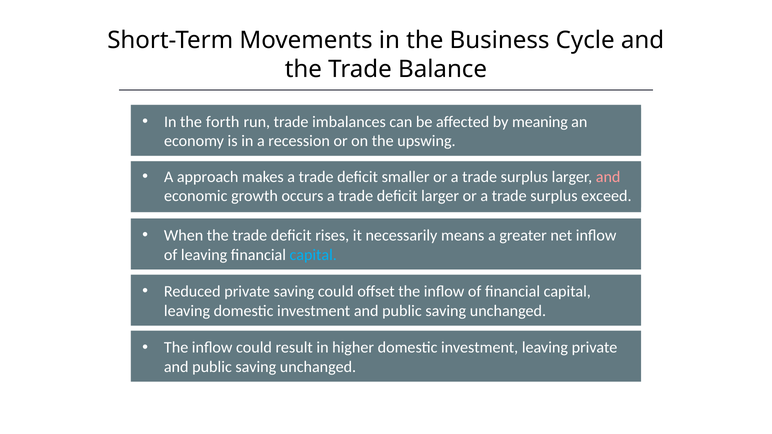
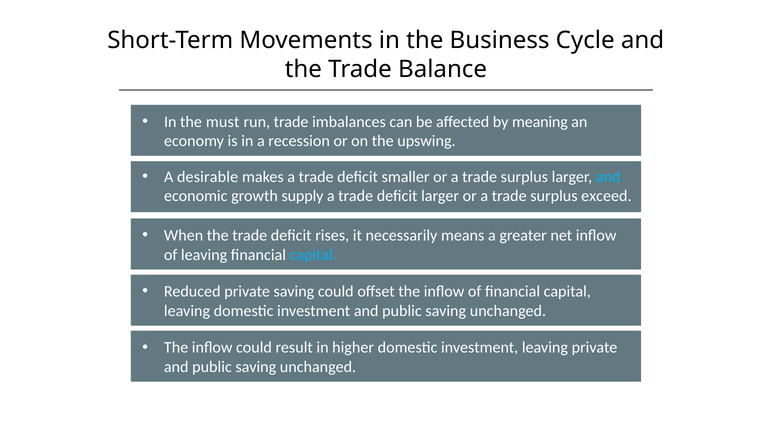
forth: forth -> must
approach: approach -> desirable
and at (608, 177) colour: pink -> light blue
occurs: occurs -> supply
